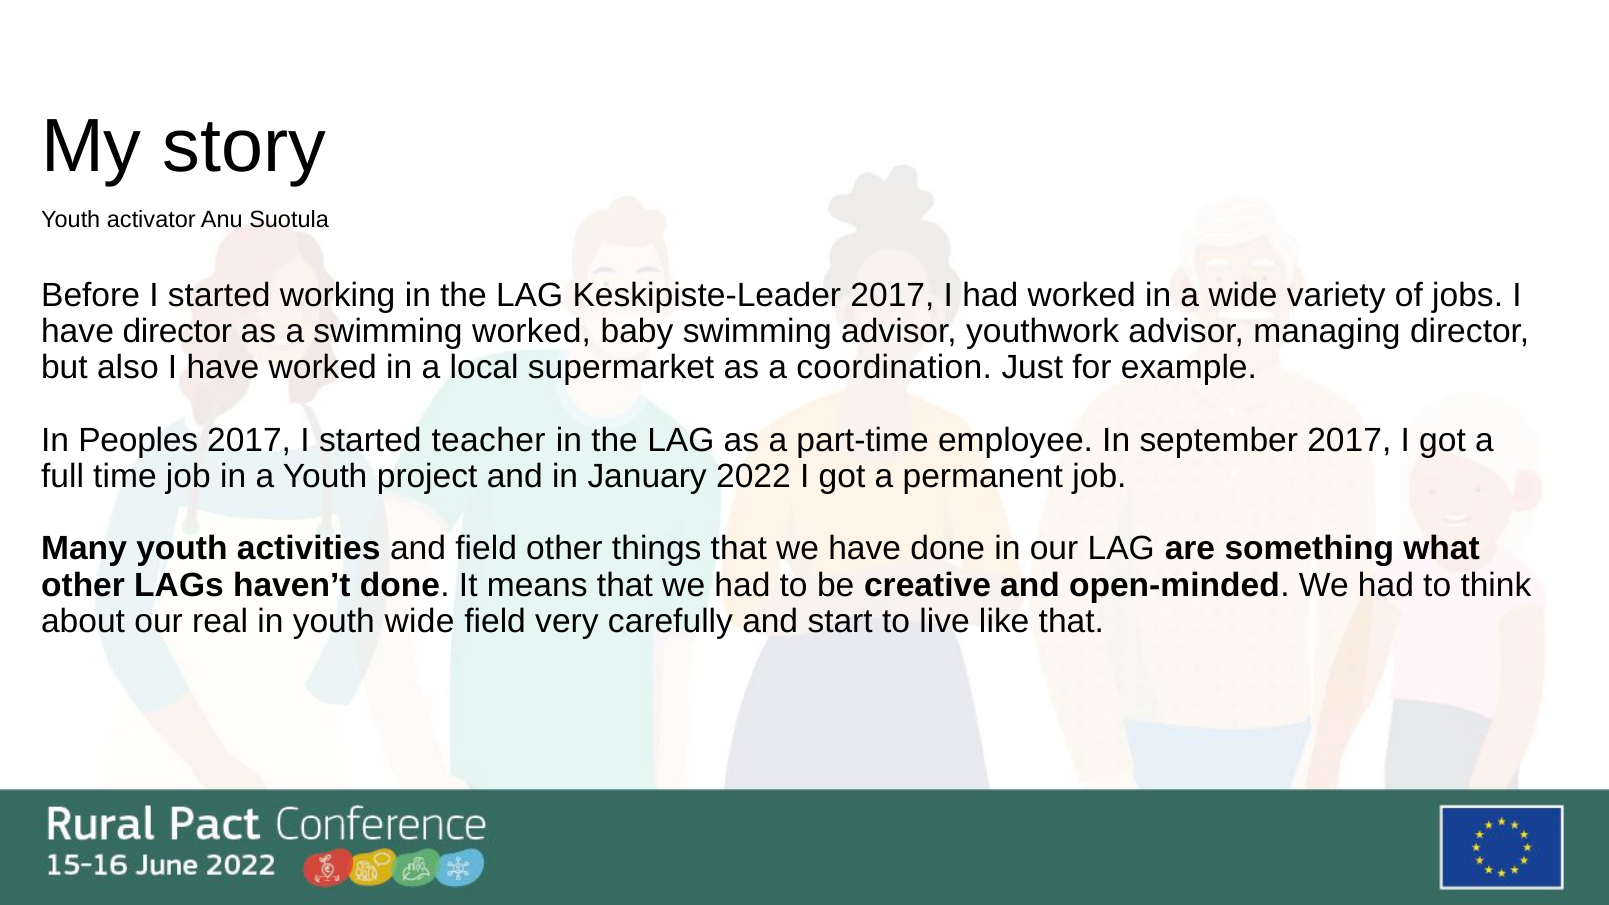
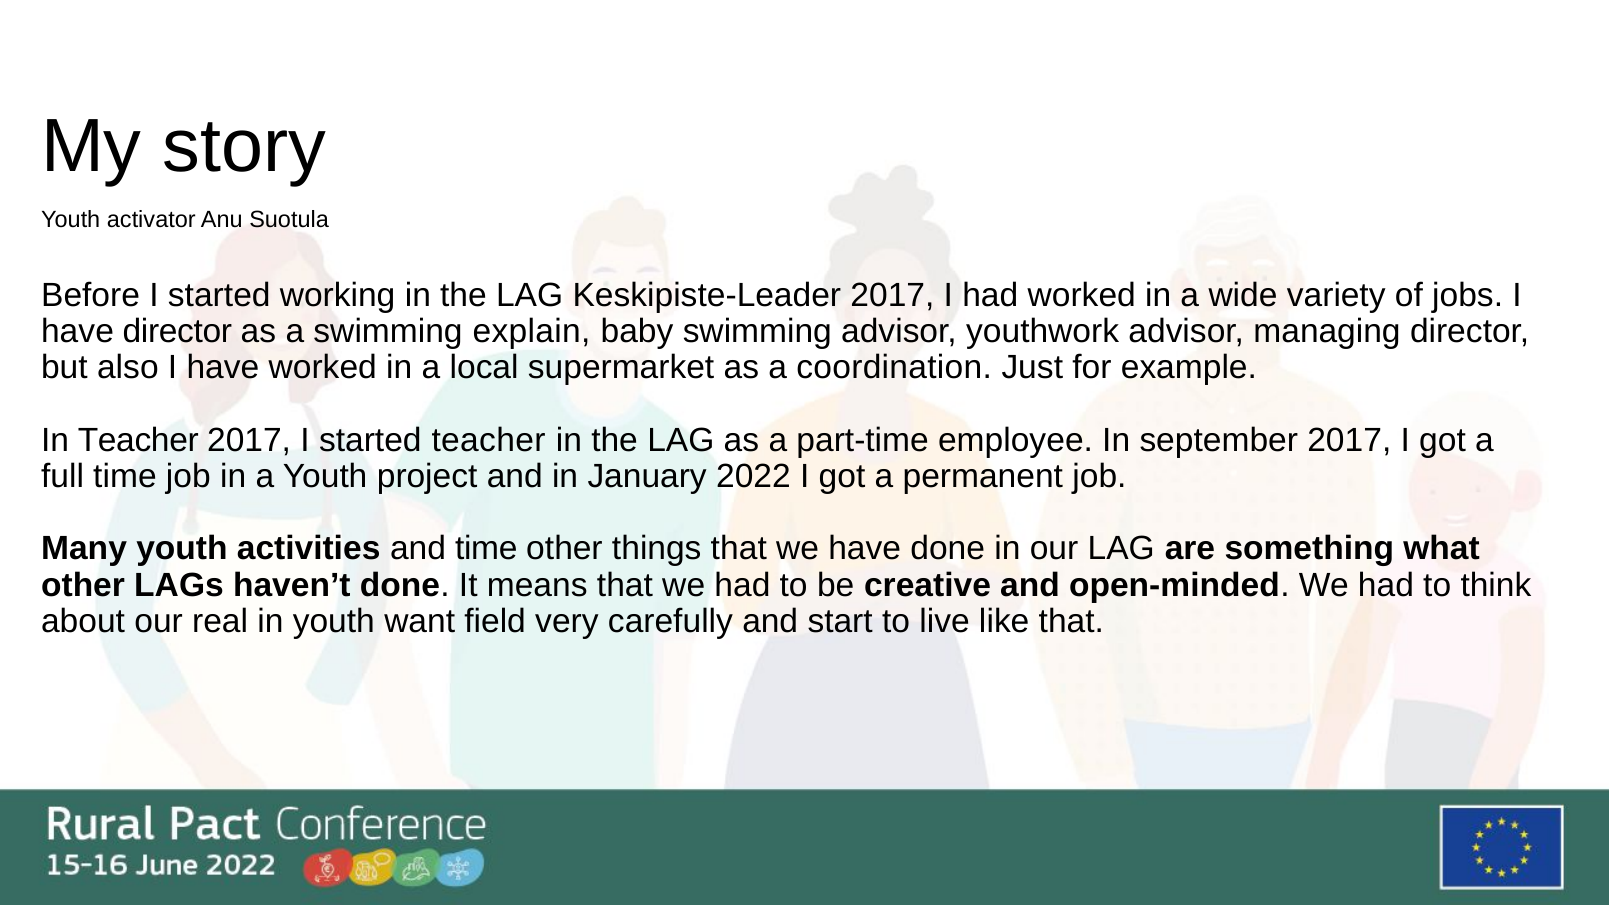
swimming worked: worked -> explain
In Peoples: Peoples -> Teacher
and field: field -> time
youth wide: wide -> want
